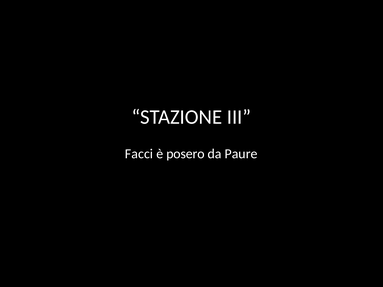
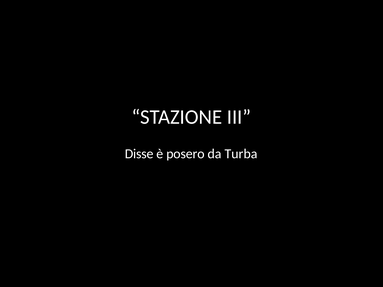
Facci: Facci -> Disse
Paure: Paure -> Turba
